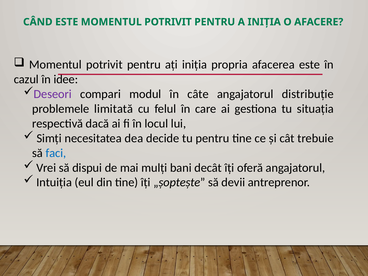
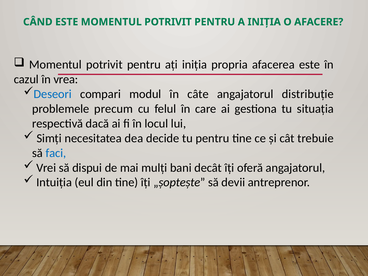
idee: idee -> vrea
Deseori colour: purple -> blue
limitată: limitată -> precum
